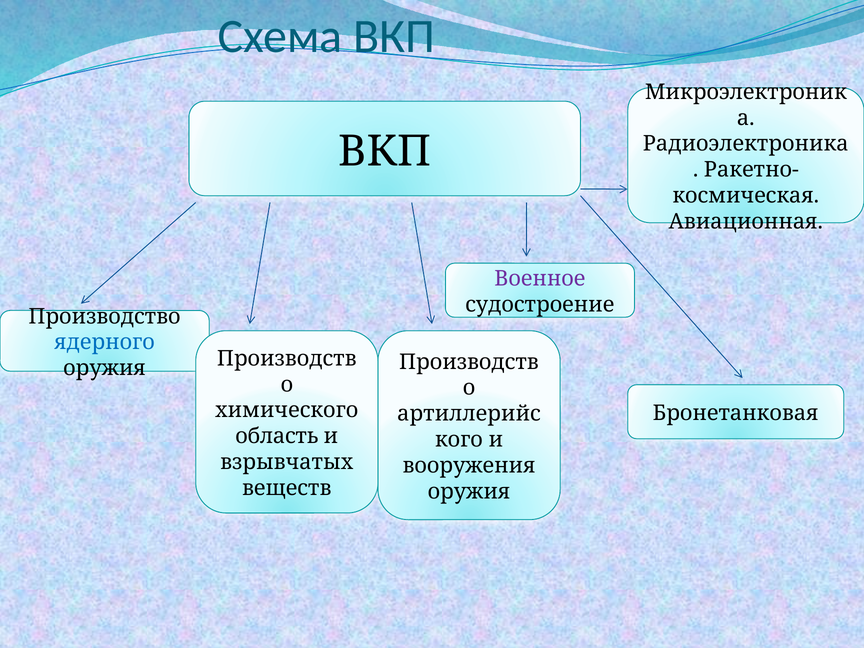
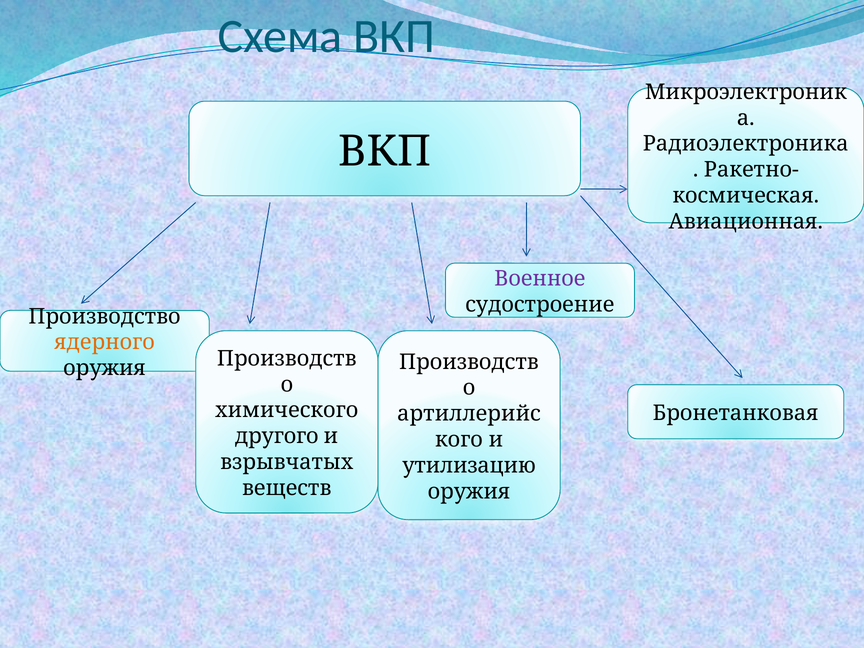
ядерного colour: blue -> orange
область: область -> другого
вооружения: вооружения -> утилизацию
